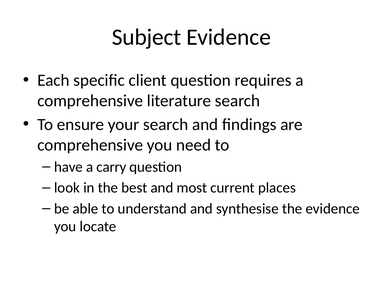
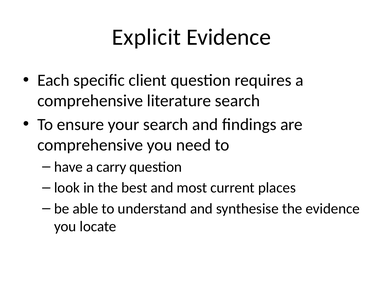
Subject: Subject -> Explicit
